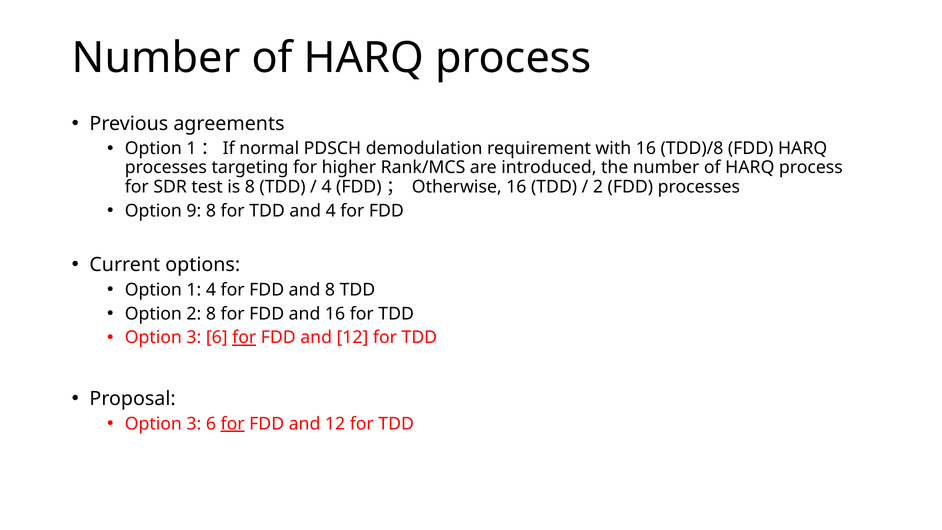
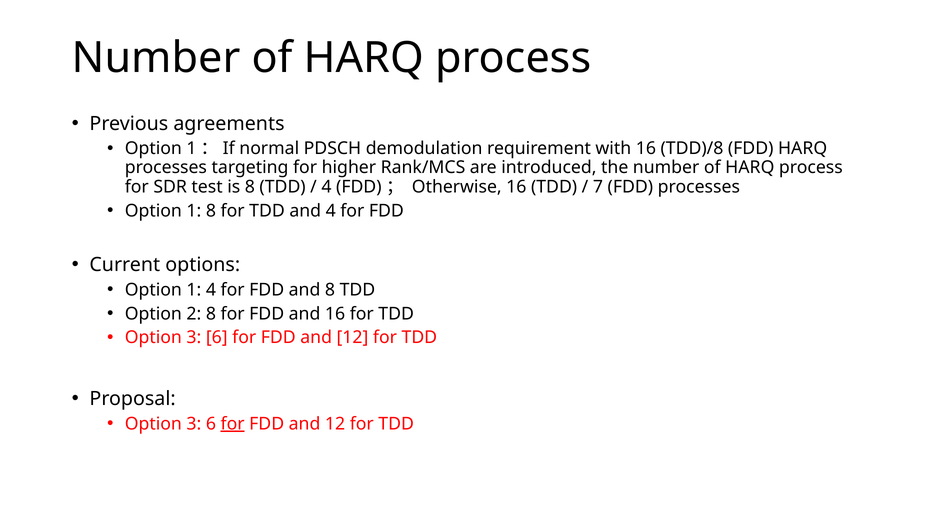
2 at (598, 187): 2 -> 7
9 at (194, 211): 9 -> 1
for at (244, 338) underline: present -> none
